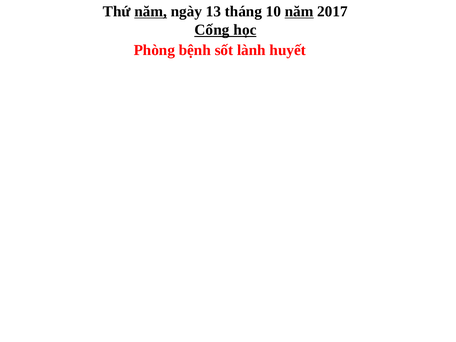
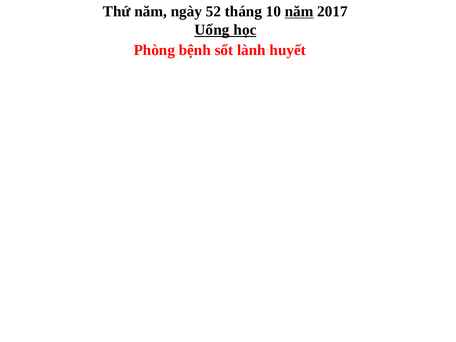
năm at (151, 11) underline: present -> none
13: 13 -> 52
Cống: Cống -> Uống
